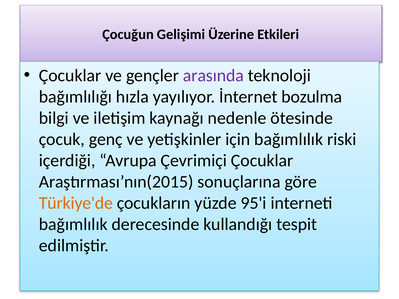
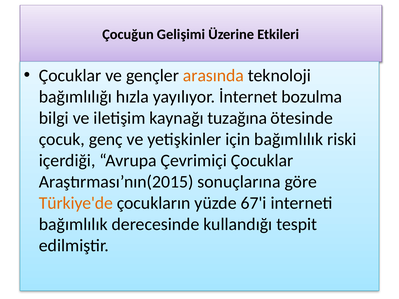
arasında colour: purple -> orange
nedenle: nedenle -> tuzağına
95'i: 95'i -> 67'i
